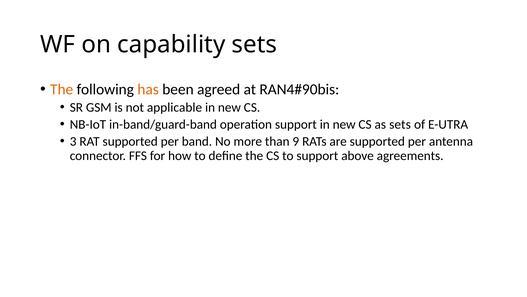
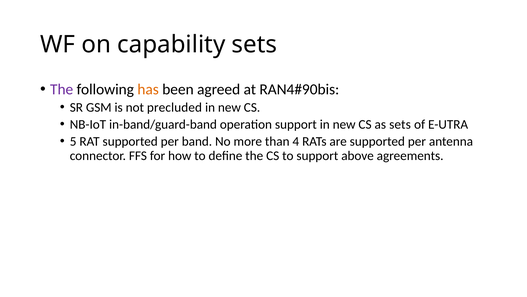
The at (62, 89) colour: orange -> purple
applicable: applicable -> precluded
3: 3 -> 5
9: 9 -> 4
